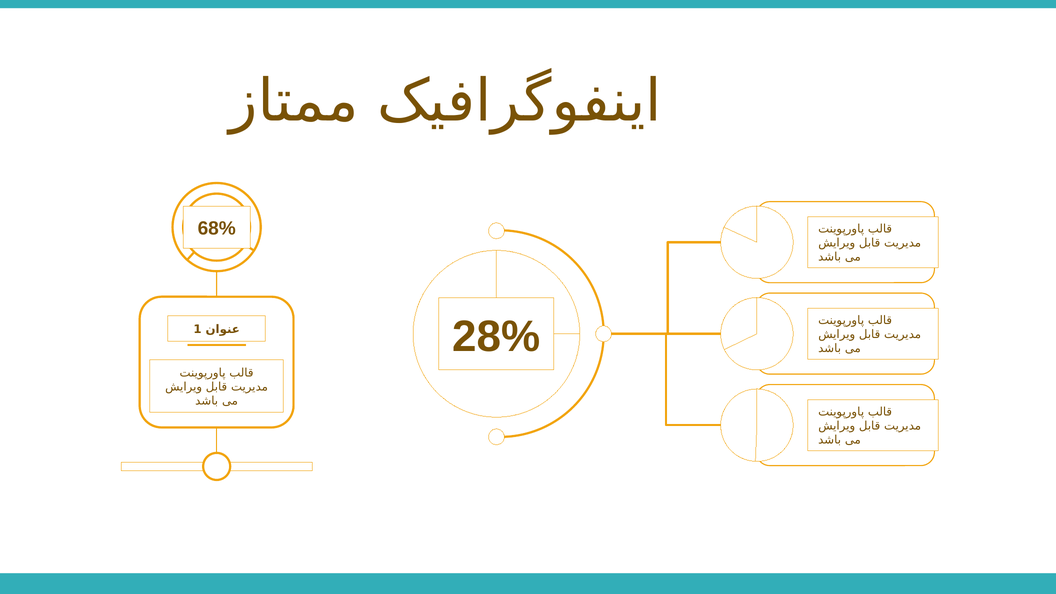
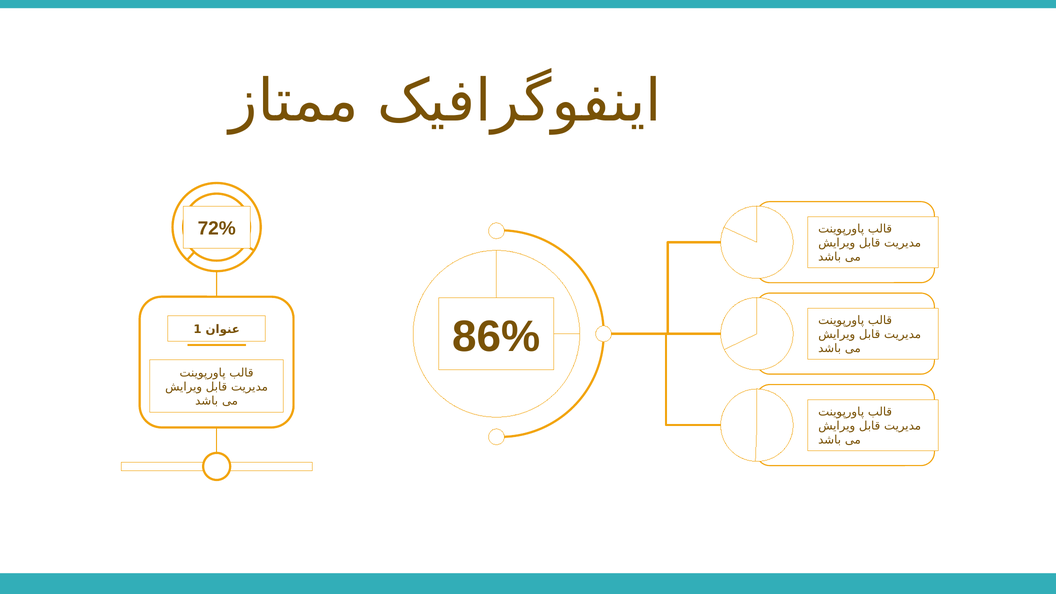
68%: 68% -> 72%
28%: 28% -> 86%
